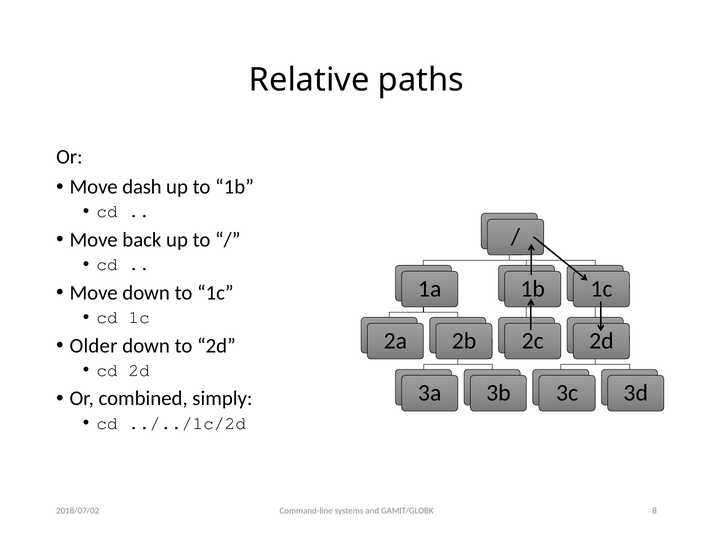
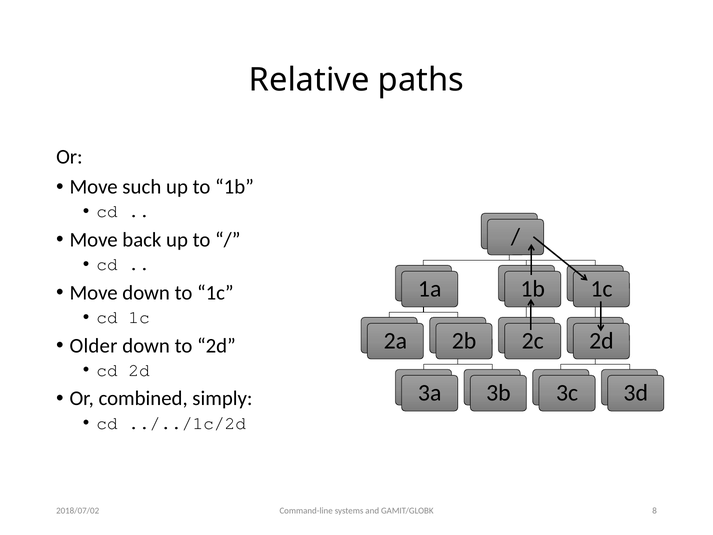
dash: dash -> such
